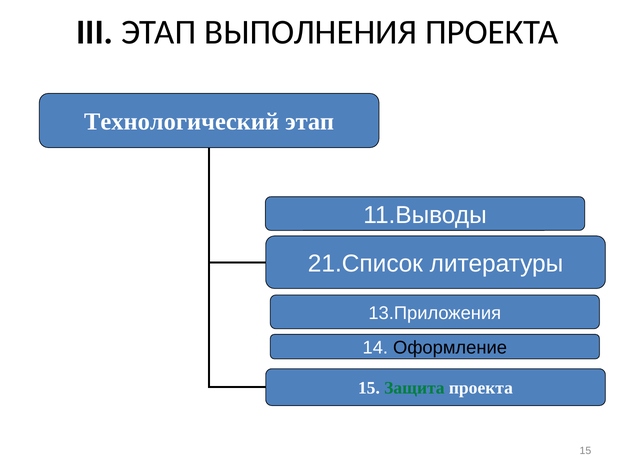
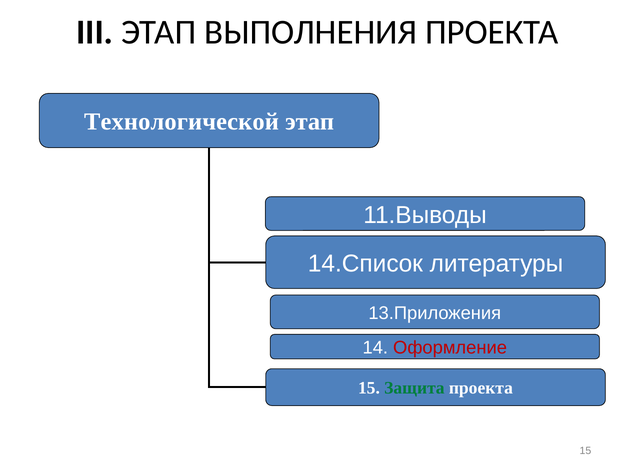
Технологический: Технологический -> Технологической
21.Список: 21.Список -> 14.Список
Оформление colour: black -> red
